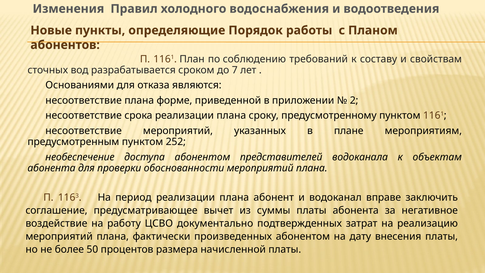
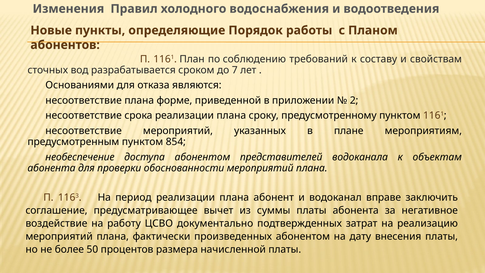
252: 252 -> 854
